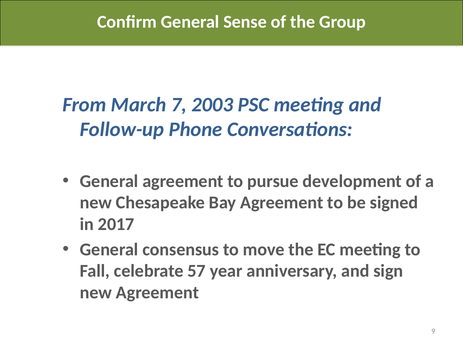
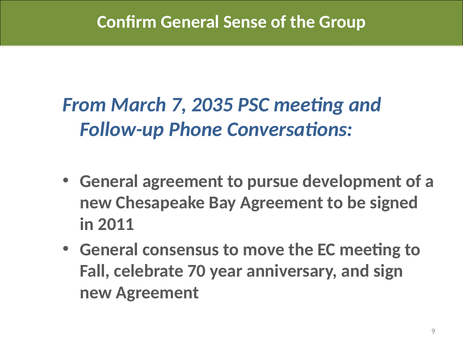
2003: 2003 -> 2035
2017: 2017 -> 2011
57: 57 -> 70
